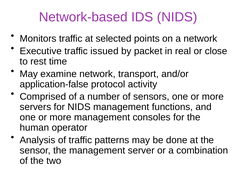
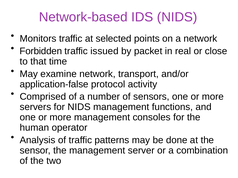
Executive: Executive -> Forbidden
rest: rest -> that
